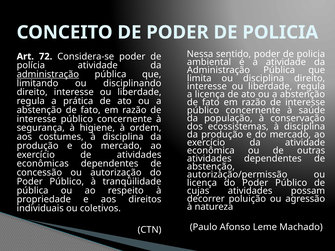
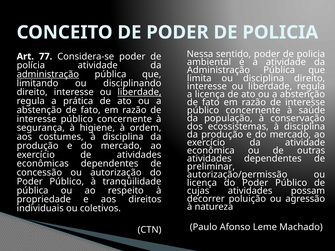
72: 72 -> 77
liberdade at (139, 92) underline: none -> present
abstenção at (211, 167): abstenção -> preliminar
